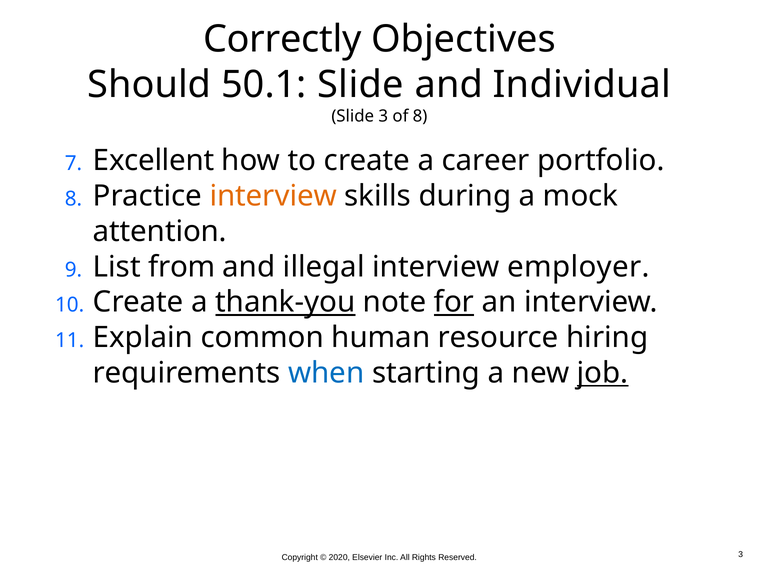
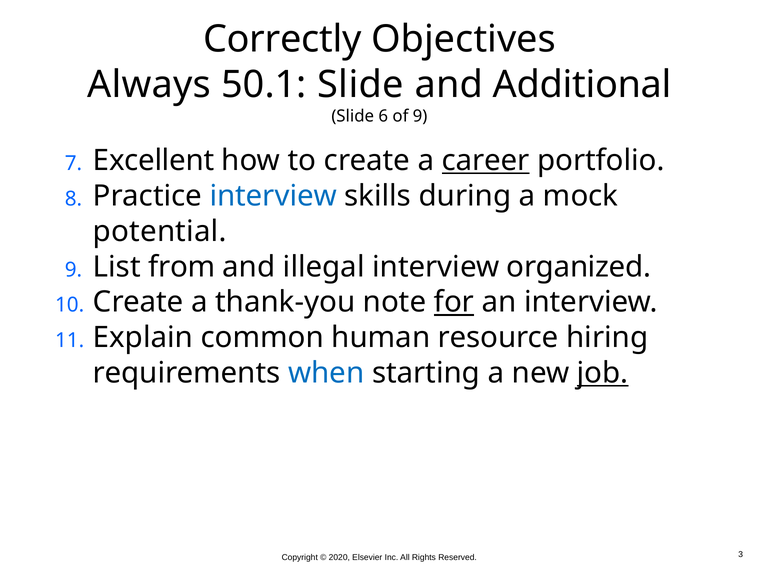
Should: Should -> Always
Individual: Individual -> Additional
Slide 3: 3 -> 6
of 8: 8 -> 9
career underline: none -> present
interview at (273, 196) colour: orange -> blue
attention: attention -> potential
employer: employer -> organized
thank-you underline: present -> none
